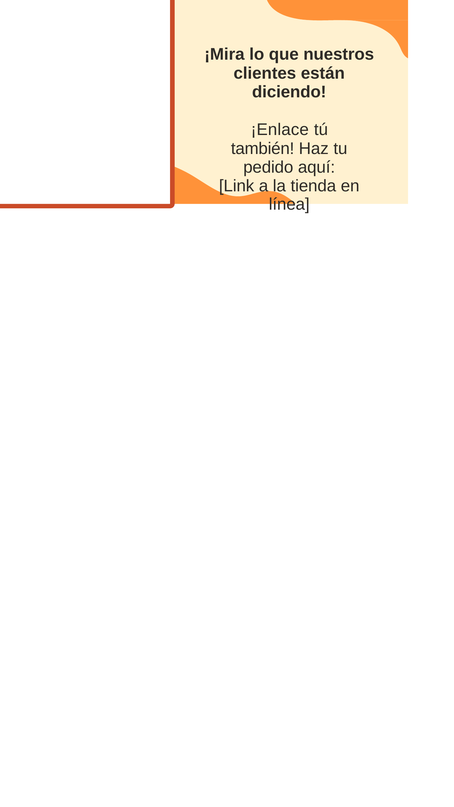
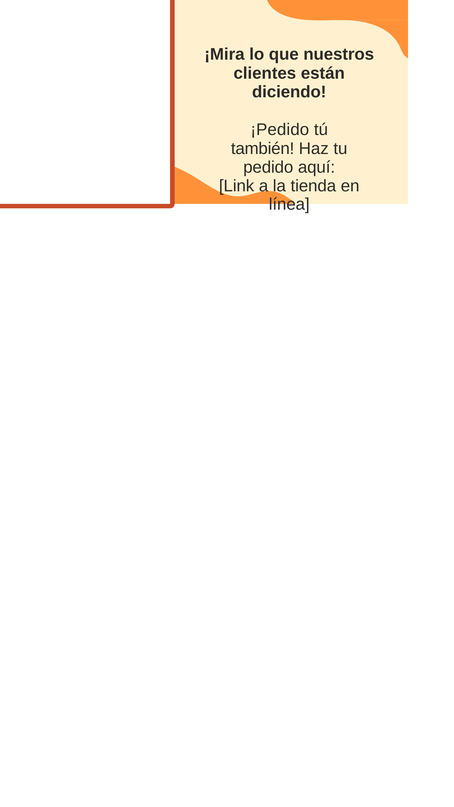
¡Enlace: ¡Enlace -> ¡Pedido
